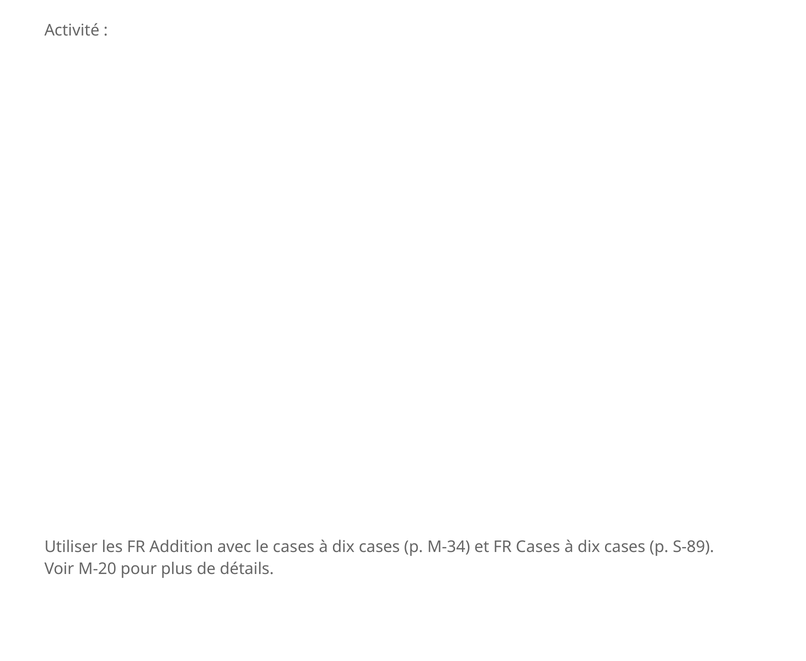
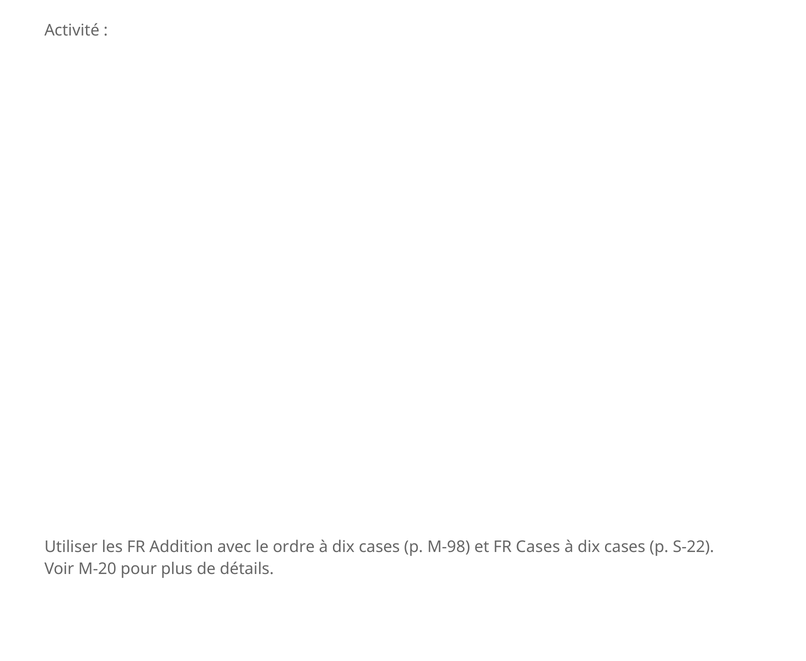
le cases: cases -> ordre
M-34: M-34 -> M-98
S-89: S-89 -> S-22
